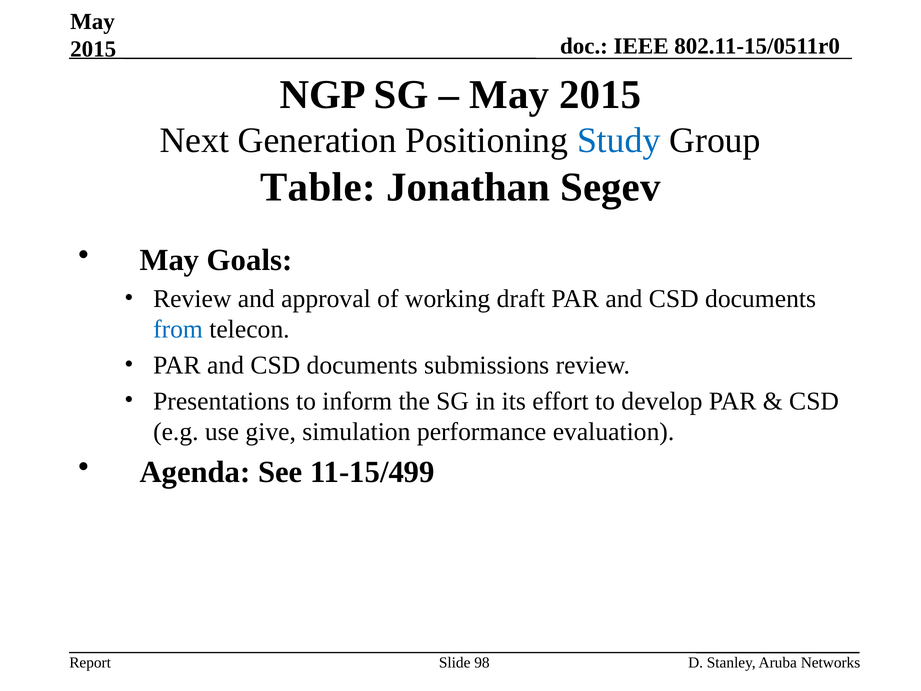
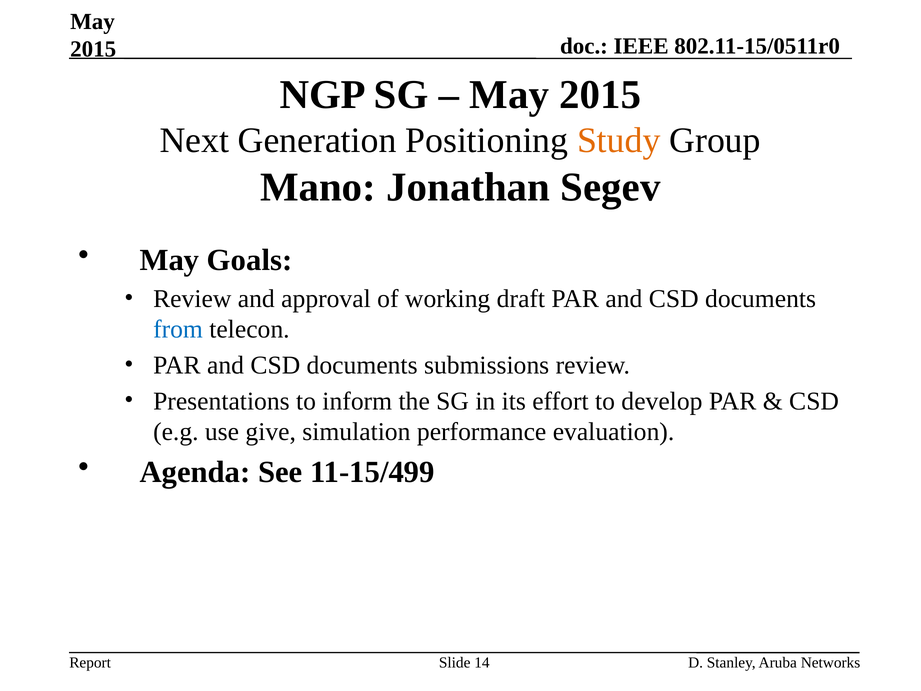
Study colour: blue -> orange
Table: Table -> Mano
98: 98 -> 14
